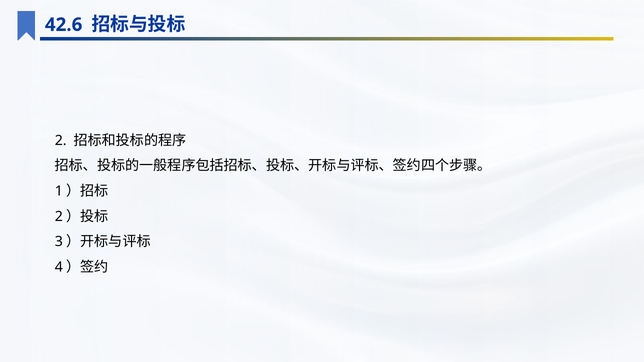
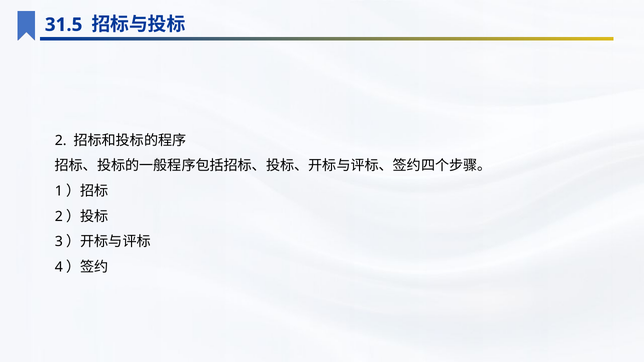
42.6: 42.6 -> 31.5
